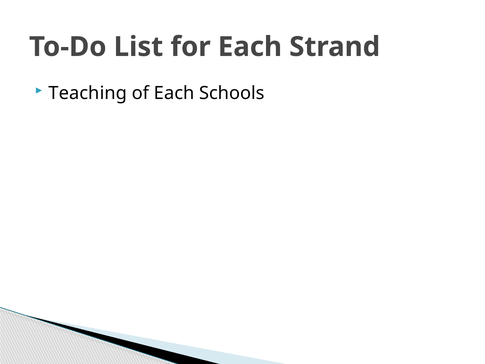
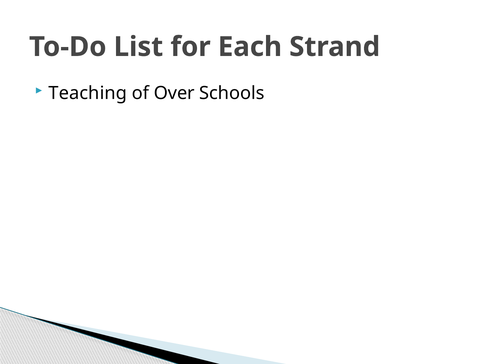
of Each: Each -> Over
